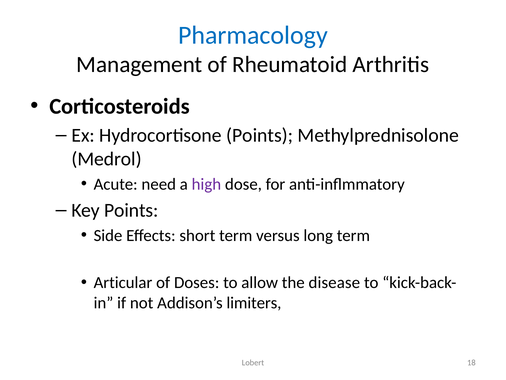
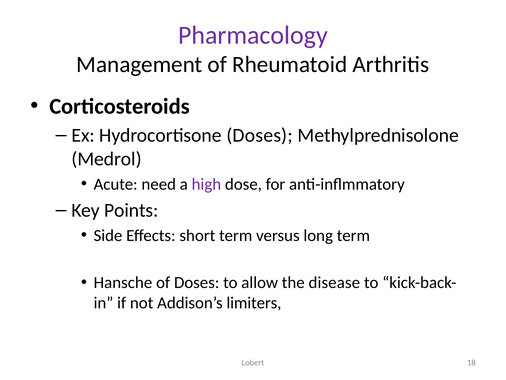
Pharmacology colour: blue -> purple
Hydrocortisone Points: Points -> Doses
Articular: Articular -> Hansche
